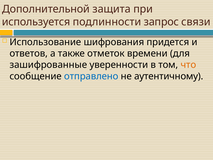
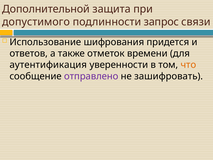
используется: используется -> допустимого
зашифрованные: зашифрованные -> аутентификация
отправлено colour: blue -> purple
аутентичному: аутентичному -> зашифровать
